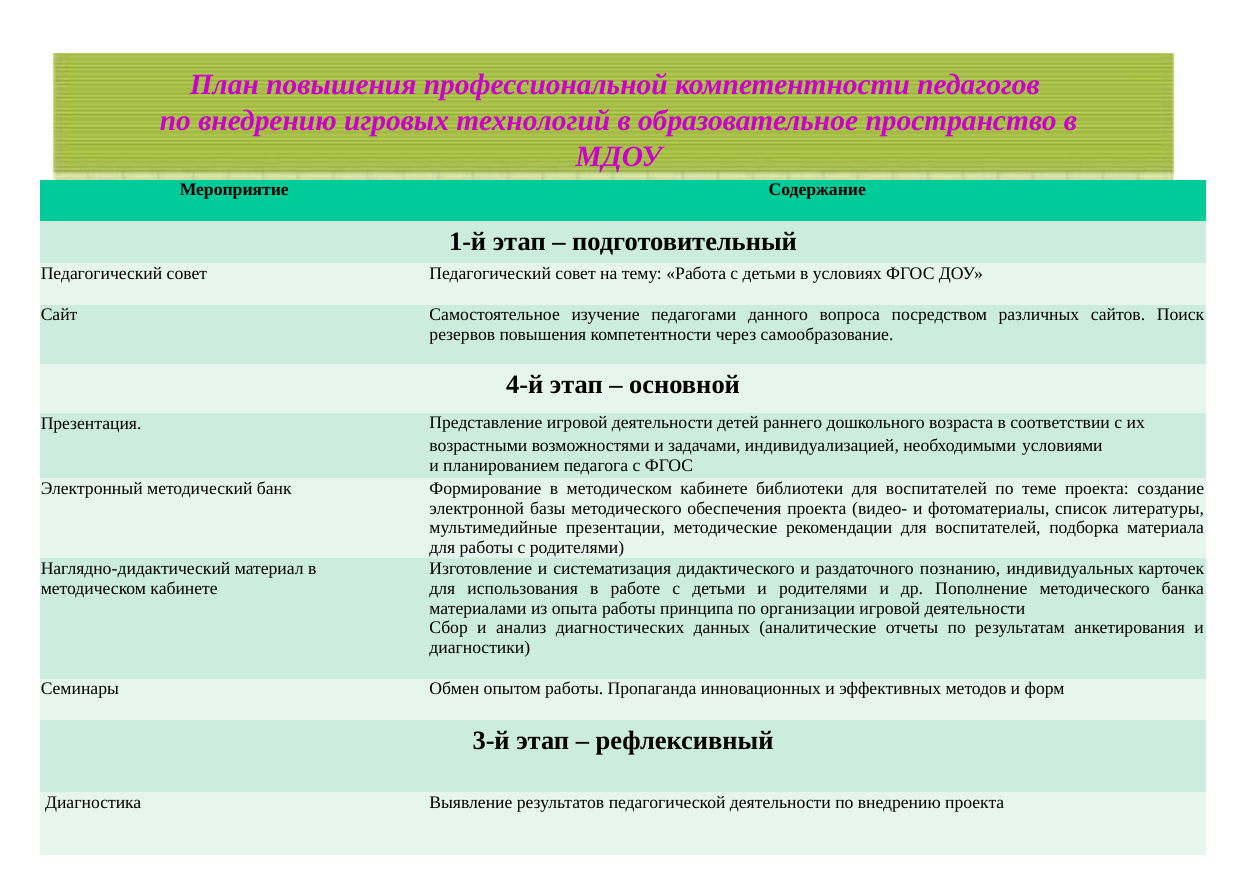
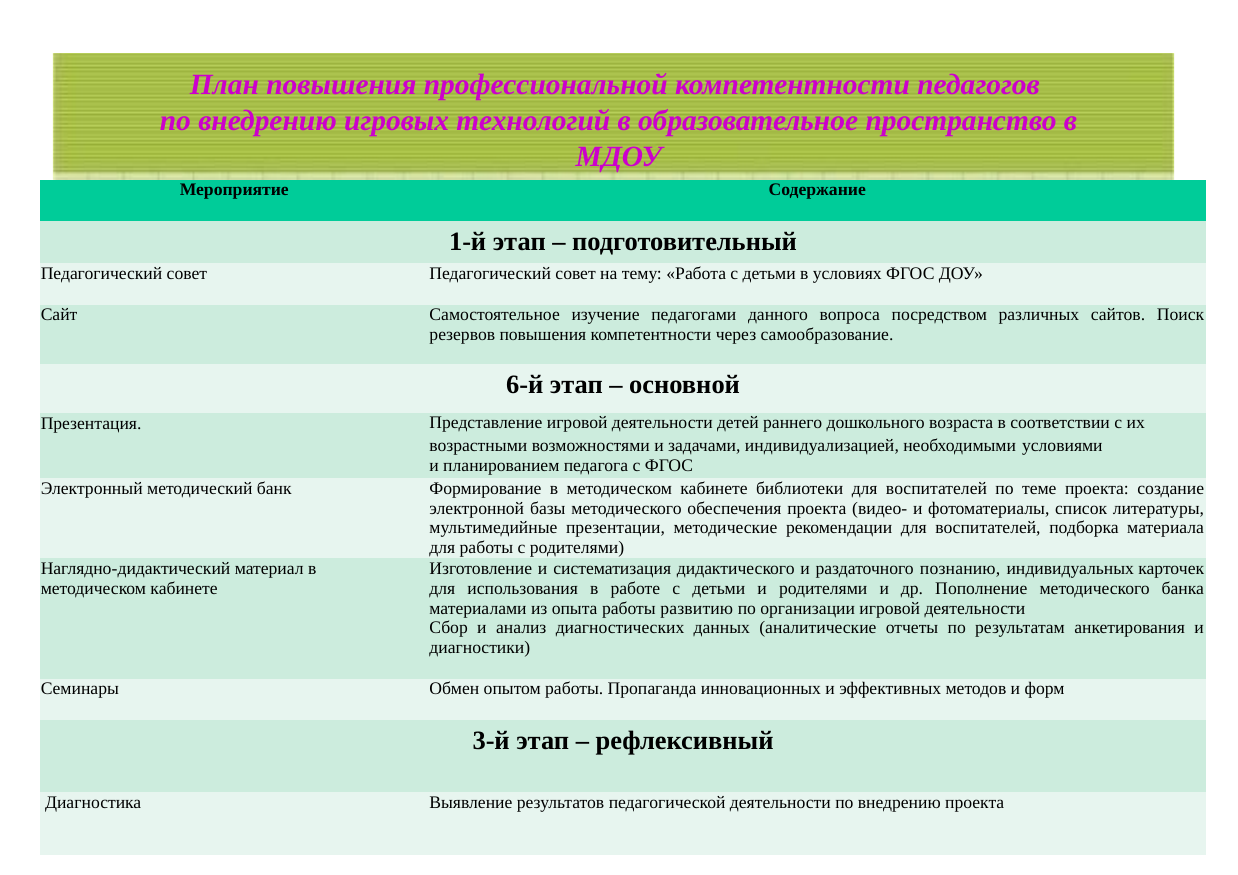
4-й: 4-й -> 6-й
принципа: принципа -> развитию
